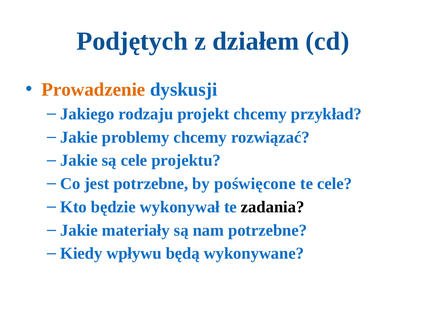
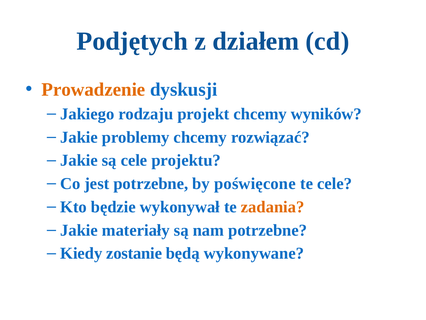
przykład: przykład -> wyników
zadania colour: black -> orange
wpływu: wpływu -> zostanie
